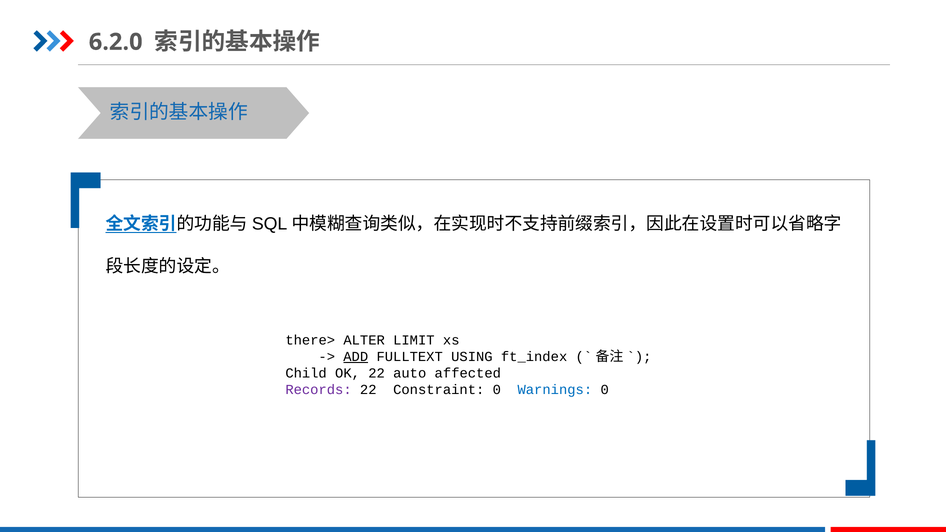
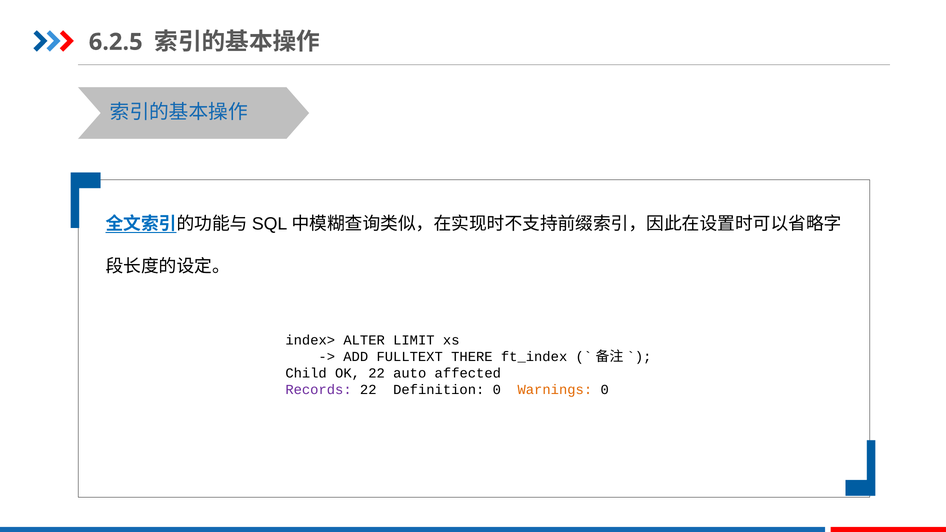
6.2.0: 6.2.0 -> 6.2.5
there>: there> -> index>
ADD underline: present -> none
USING: USING -> THERE
Constraint: Constraint -> Definition
Warnings colour: blue -> orange
